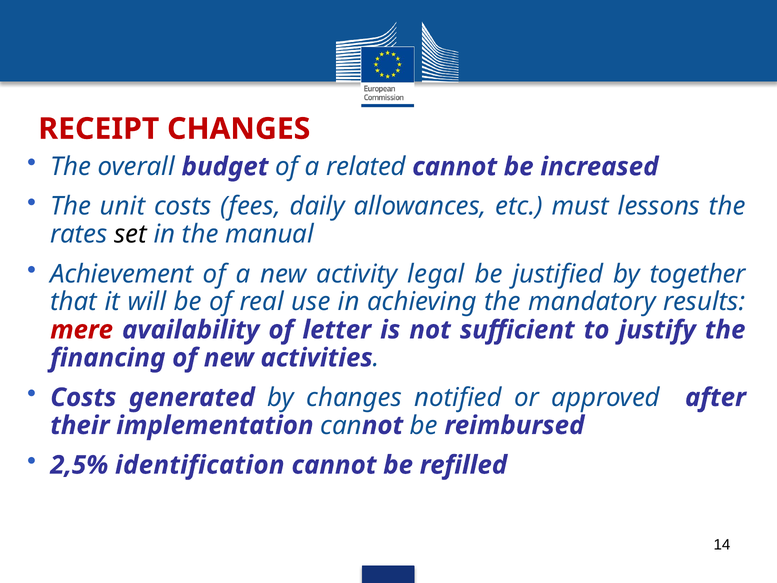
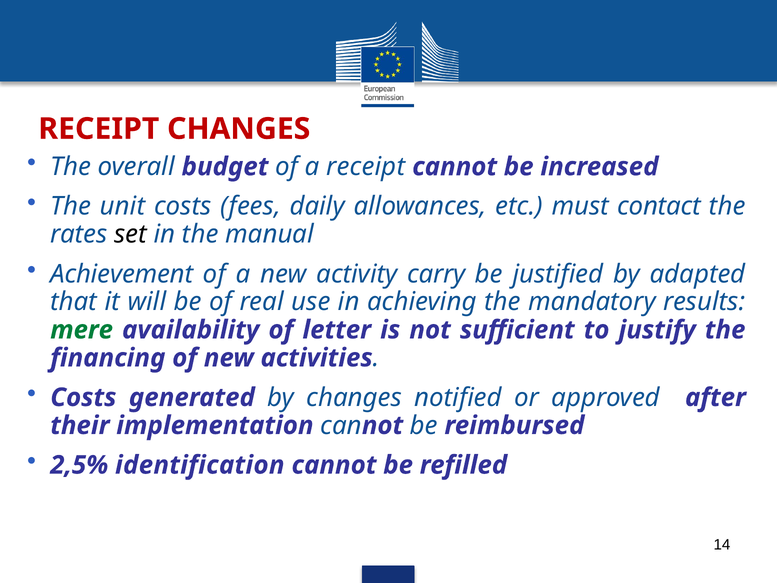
a related: related -> receipt
lessons: lessons -> contact
legal: legal -> carry
together: together -> adapted
mere colour: red -> green
